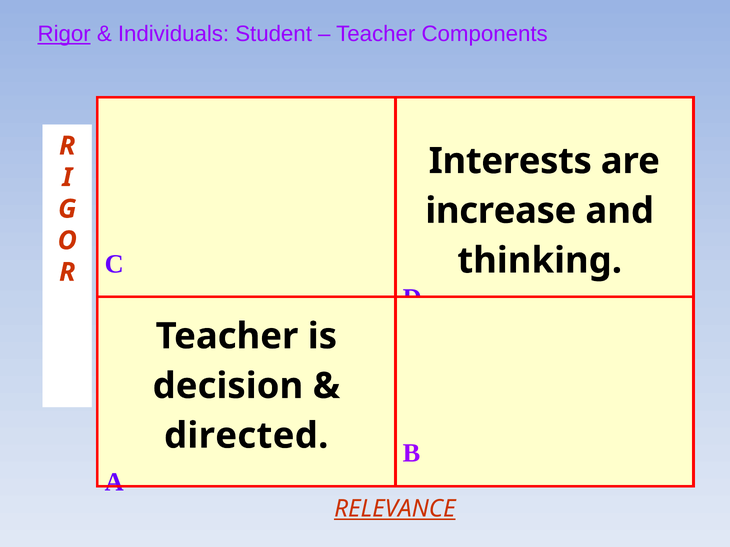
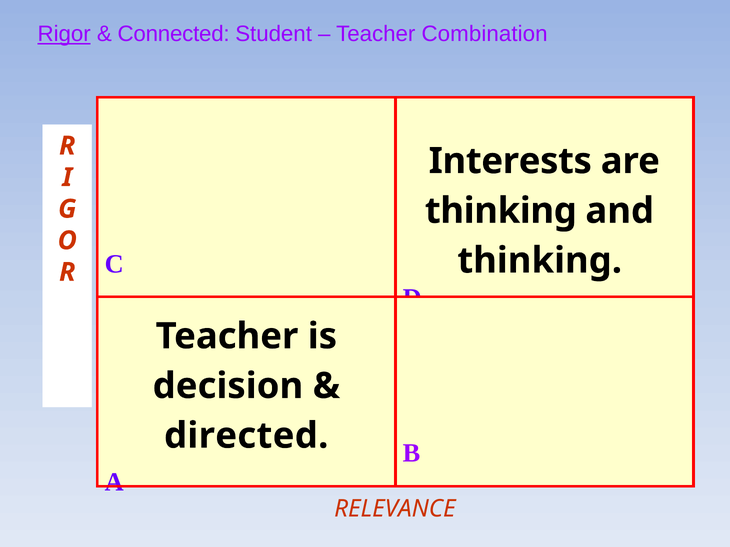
Individuals: Individuals -> Connected
Components: Components -> Combination
increase at (501, 211): increase -> thinking
RELEVANCE underline: present -> none
